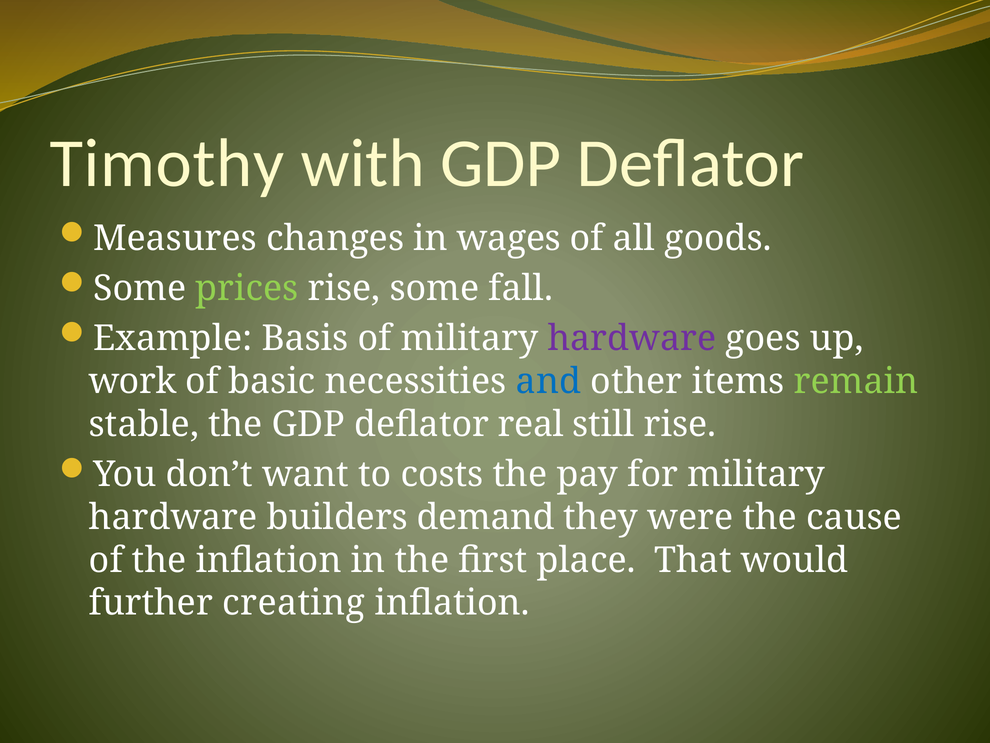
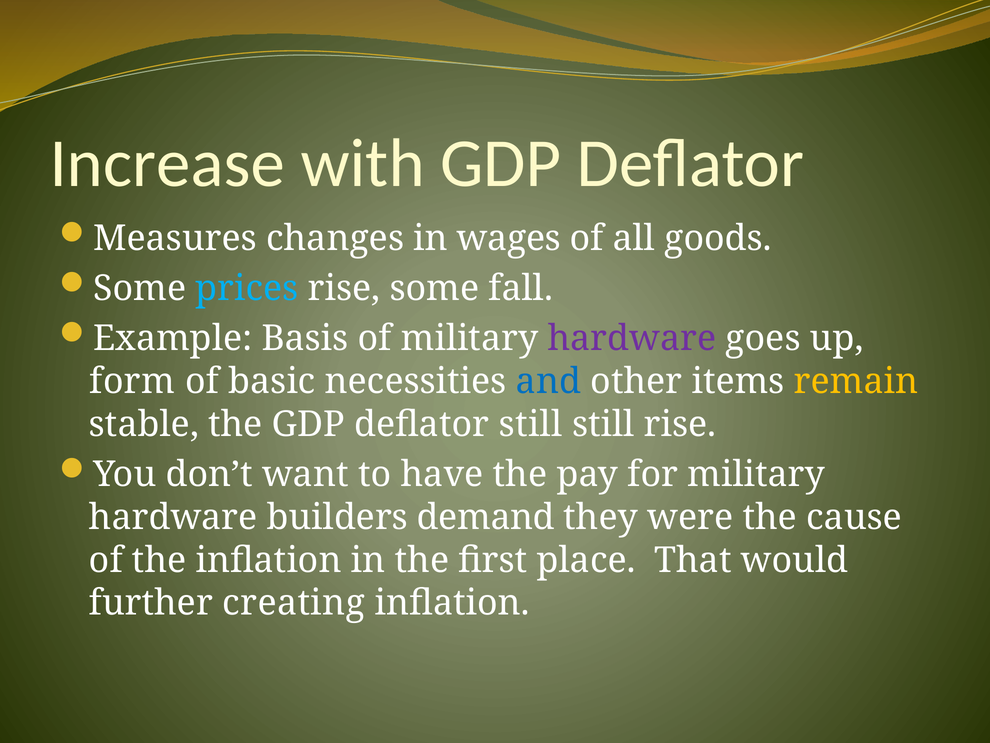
Timothy: Timothy -> Increase
prices colour: light green -> light blue
work: work -> form
remain colour: light green -> yellow
deflator real: real -> still
costs: costs -> have
